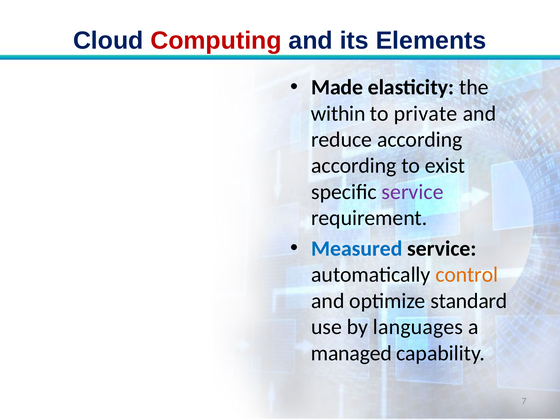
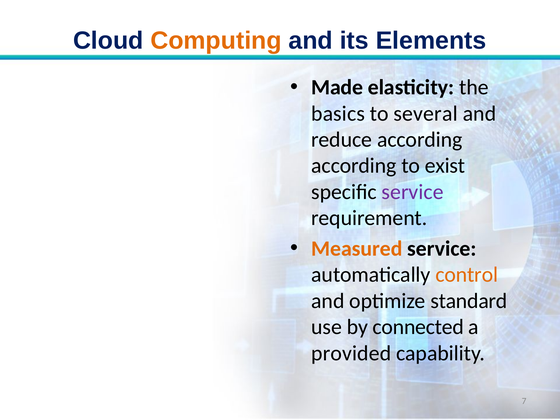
Computing colour: red -> orange
within: within -> basics
private: private -> several
Measured colour: blue -> orange
languages: languages -> connected
managed: managed -> provided
